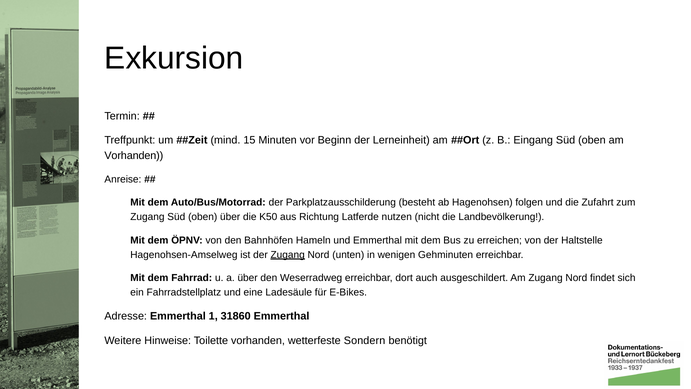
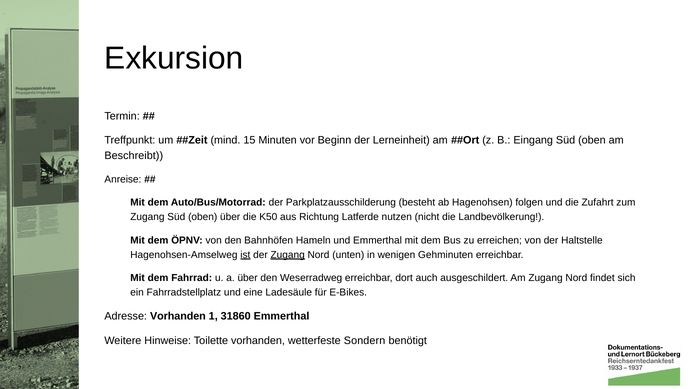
Vorhanden at (134, 156): Vorhanden -> Beschreibt
ist underline: none -> present
Adresse Emmerthal: Emmerthal -> Vorhanden
